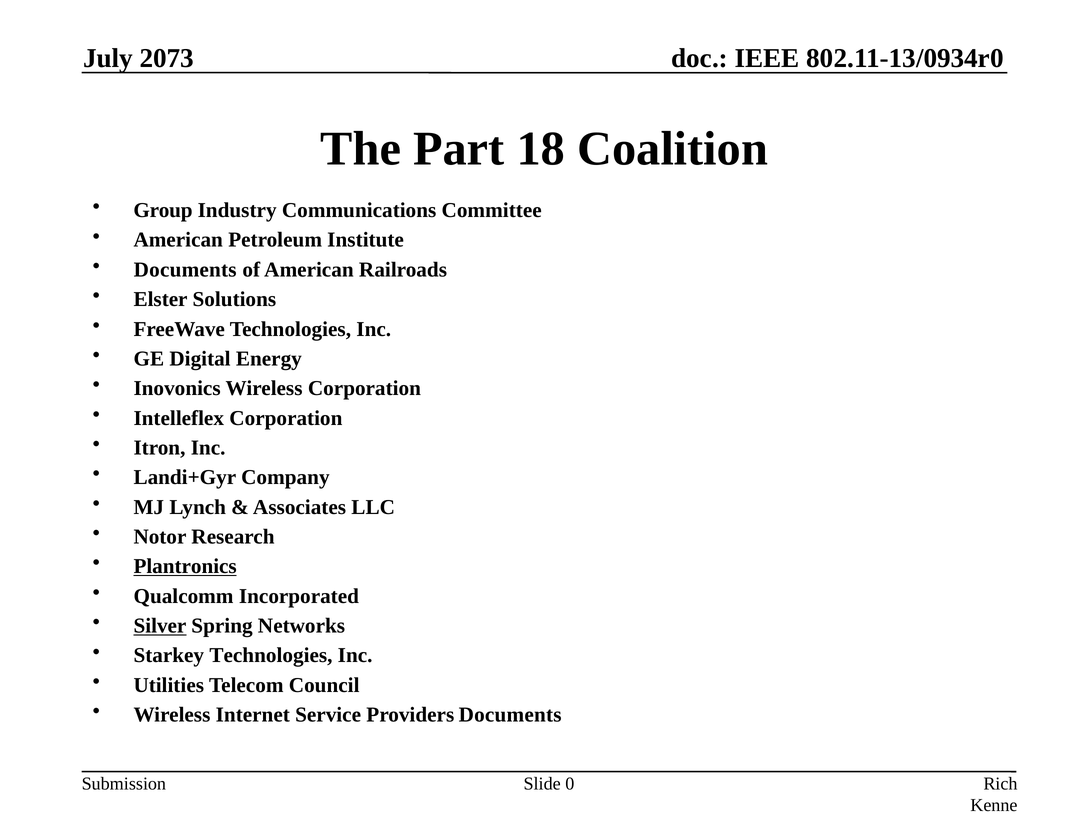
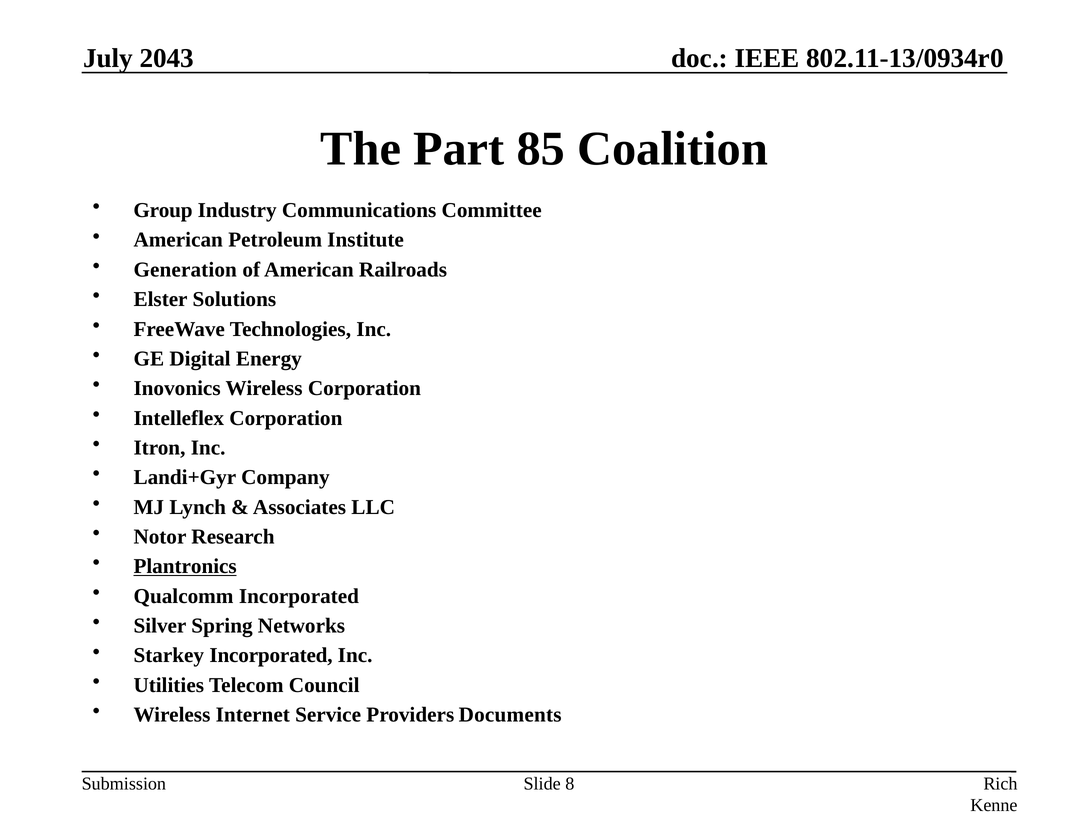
2073: 2073 -> 2043
18: 18 -> 85
Documents at (185, 270): Documents -> Generation
Silver underline: present -> none
Starkey Technologies: Technologies -> Incorporated
0: 0 -> 8
